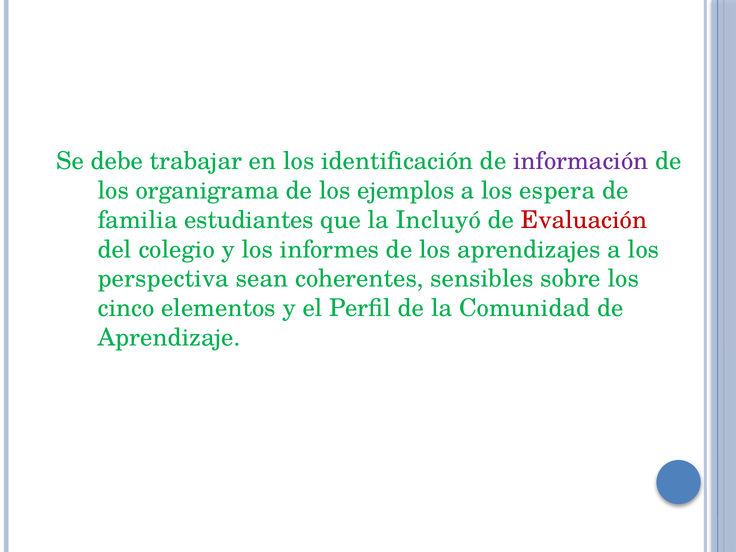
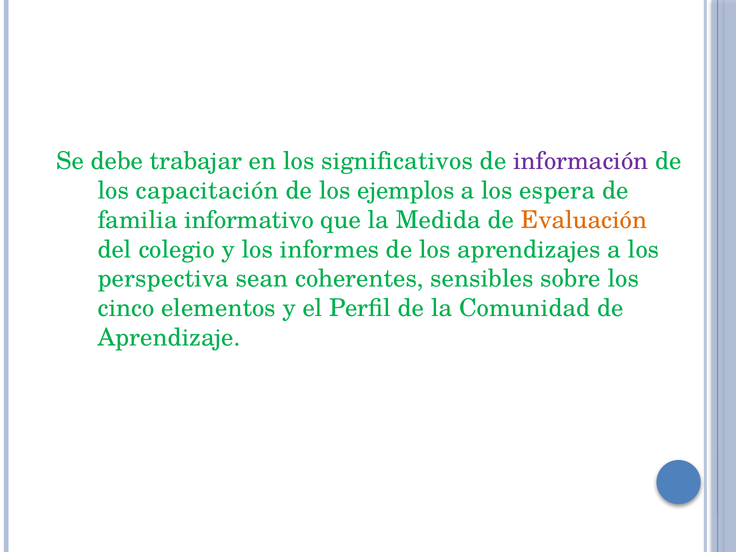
identificación: identificación -> significativos
organigrama: organigrama -> capacitación
estudiantes: estudiantes -> informativo
Incluyó: Incluyó -> Medida
Evaluación colour: red -> orange
